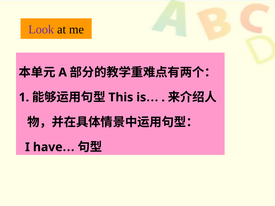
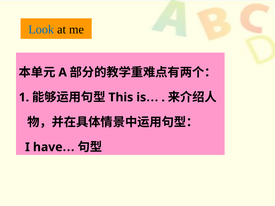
Look colour: purple -> blue
